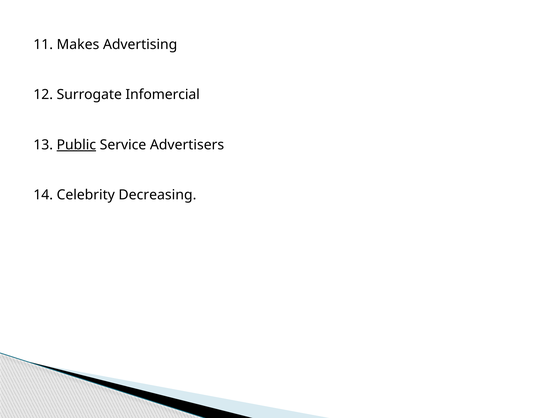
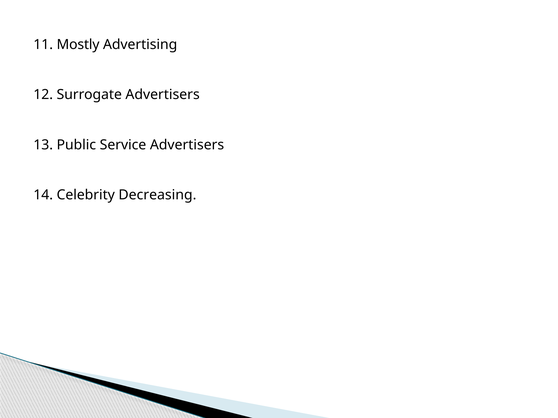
Makes: Makes -> Mostly
Surrogate Infomercial: Infomercial -> Advertisers
Public underline: present -> none
